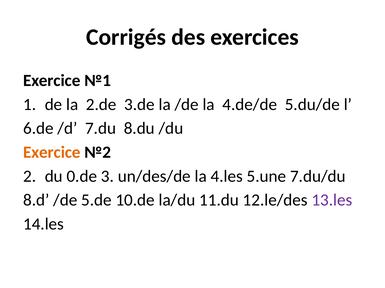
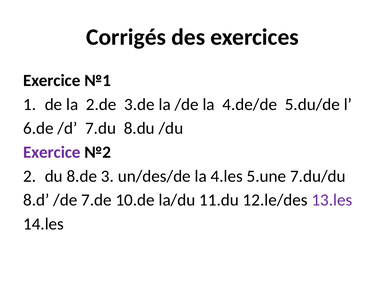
Exercice at (52, 153) colour: orange -> purple
0.de: 0.de -> 8.de
5.de: 5.de -> 7.de
